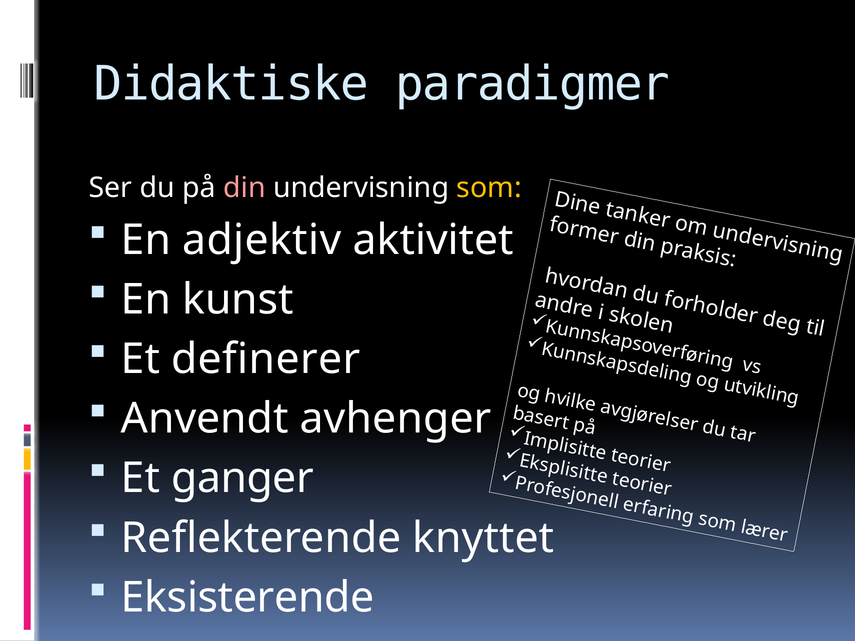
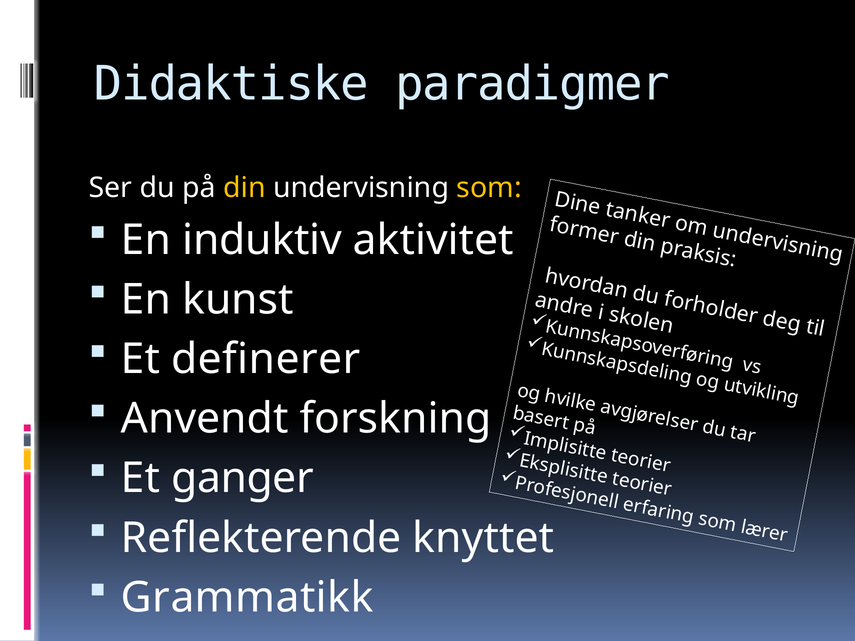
din colour: pink -> yellow
adjektiv: adjektiv -> induktiv
avhenger: avhenger -> forskning
Eksisterende: Eksisterende -> Grammatikk
